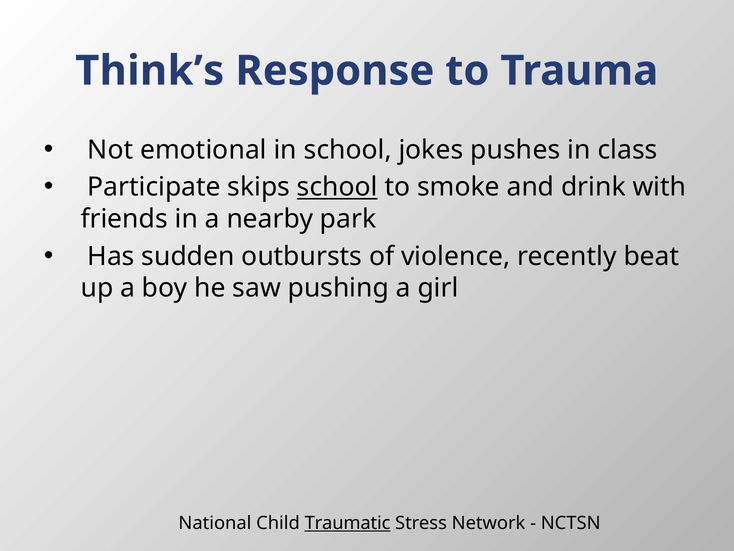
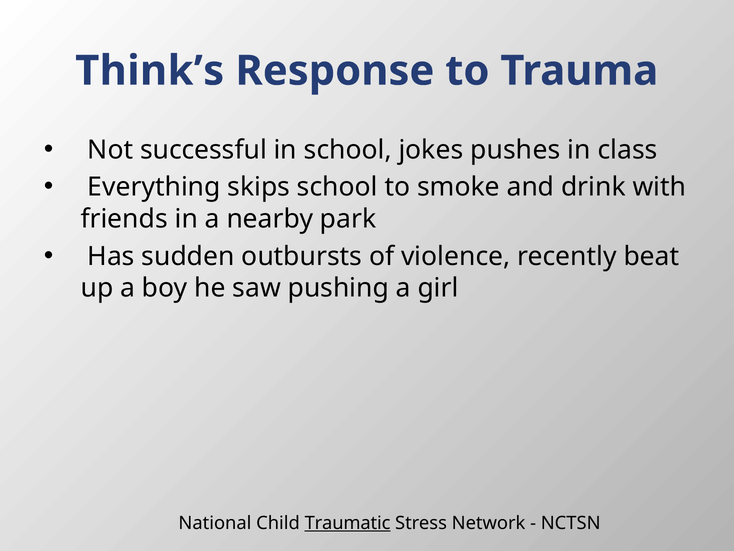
emotional: emotional -> successful
Participate: Participate -> Everything
school at (337, 187) underline: present -> none
